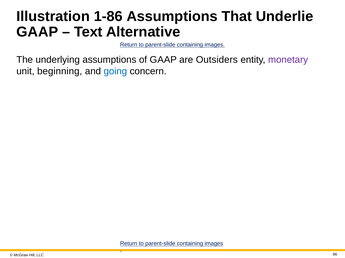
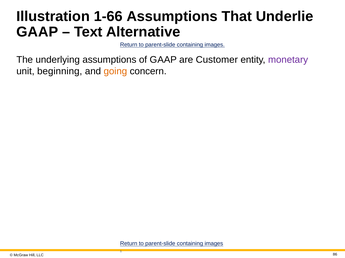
1-86: 1-86 -> 1-66
Outsiders: Outsiders -> Customer
going colour: blue -> orange
